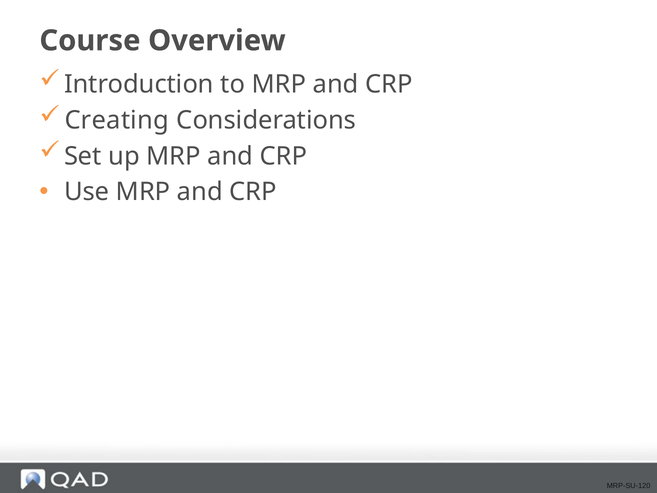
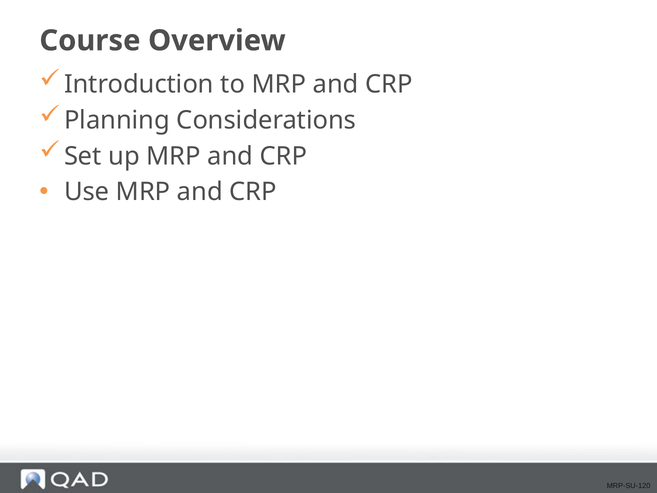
Creating: Creating -> Planning
